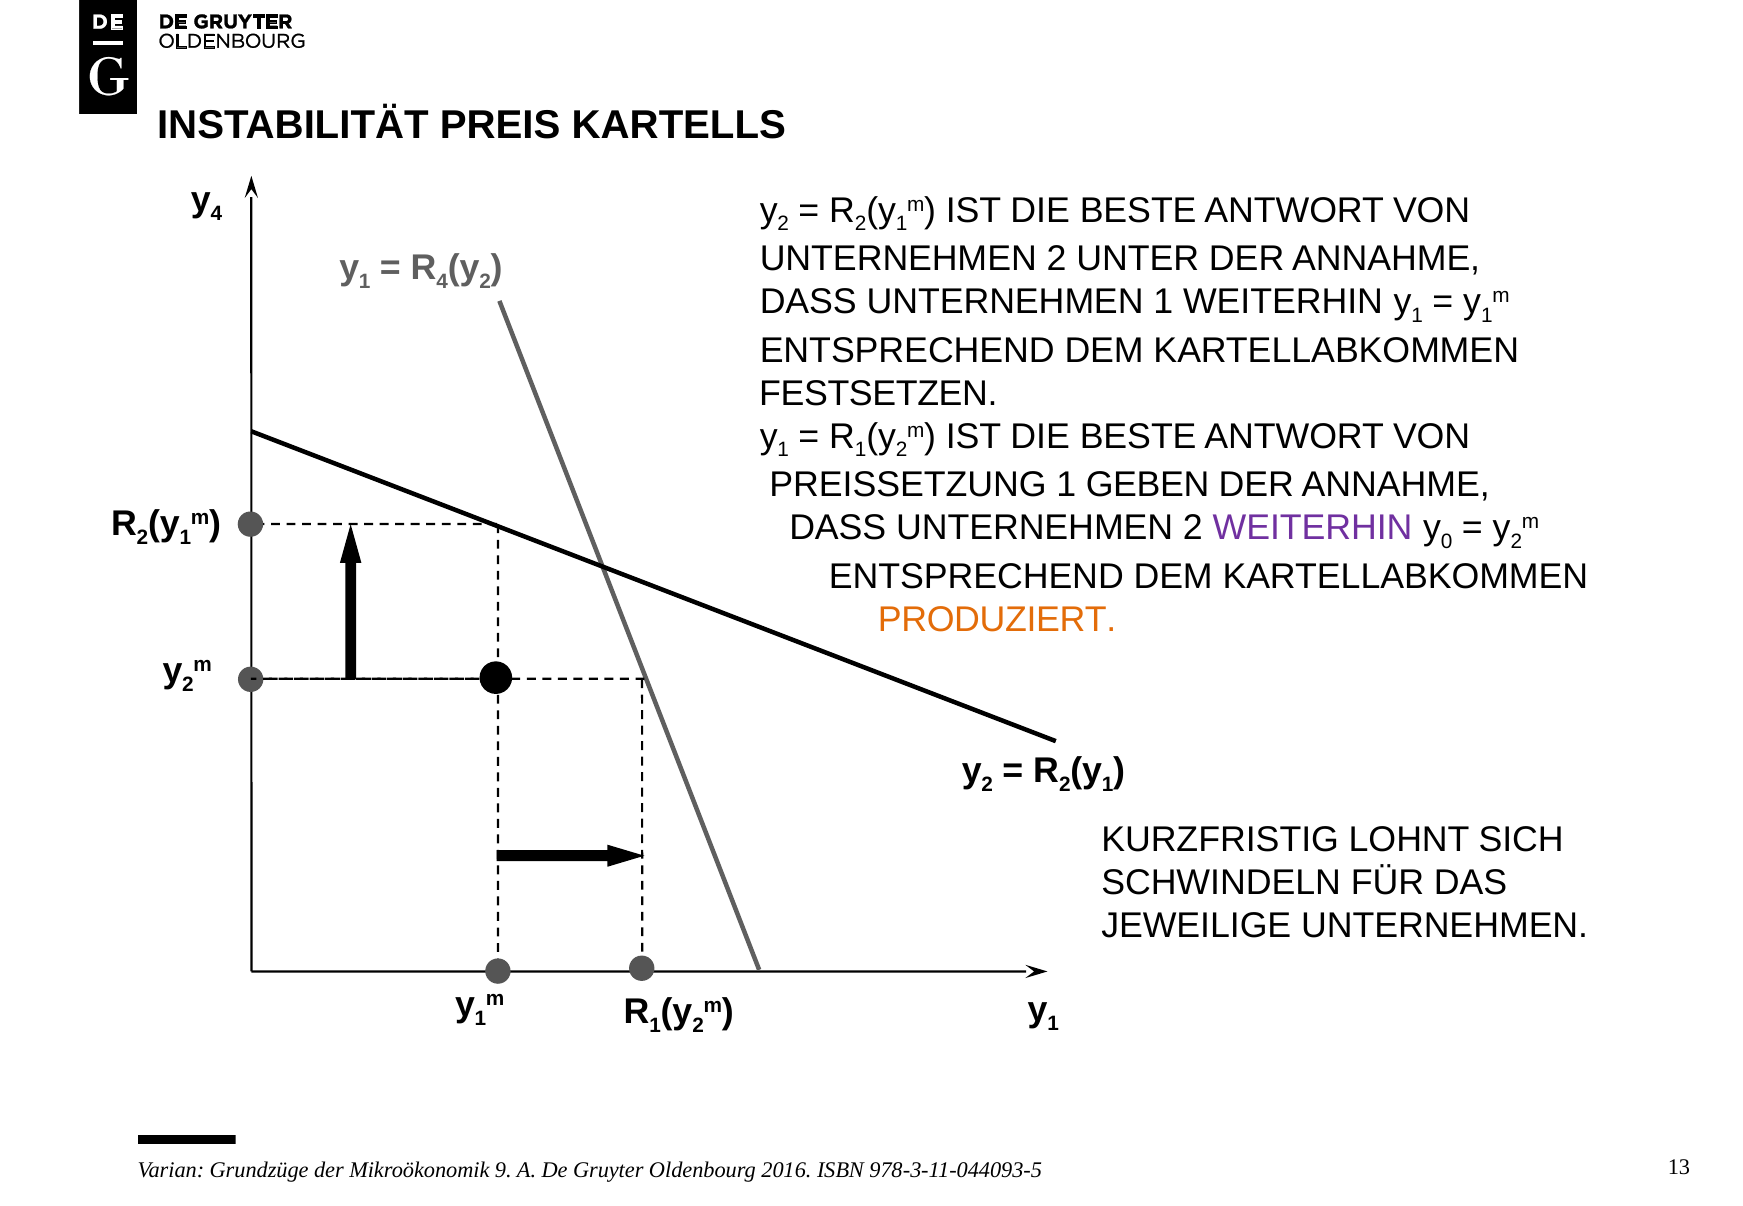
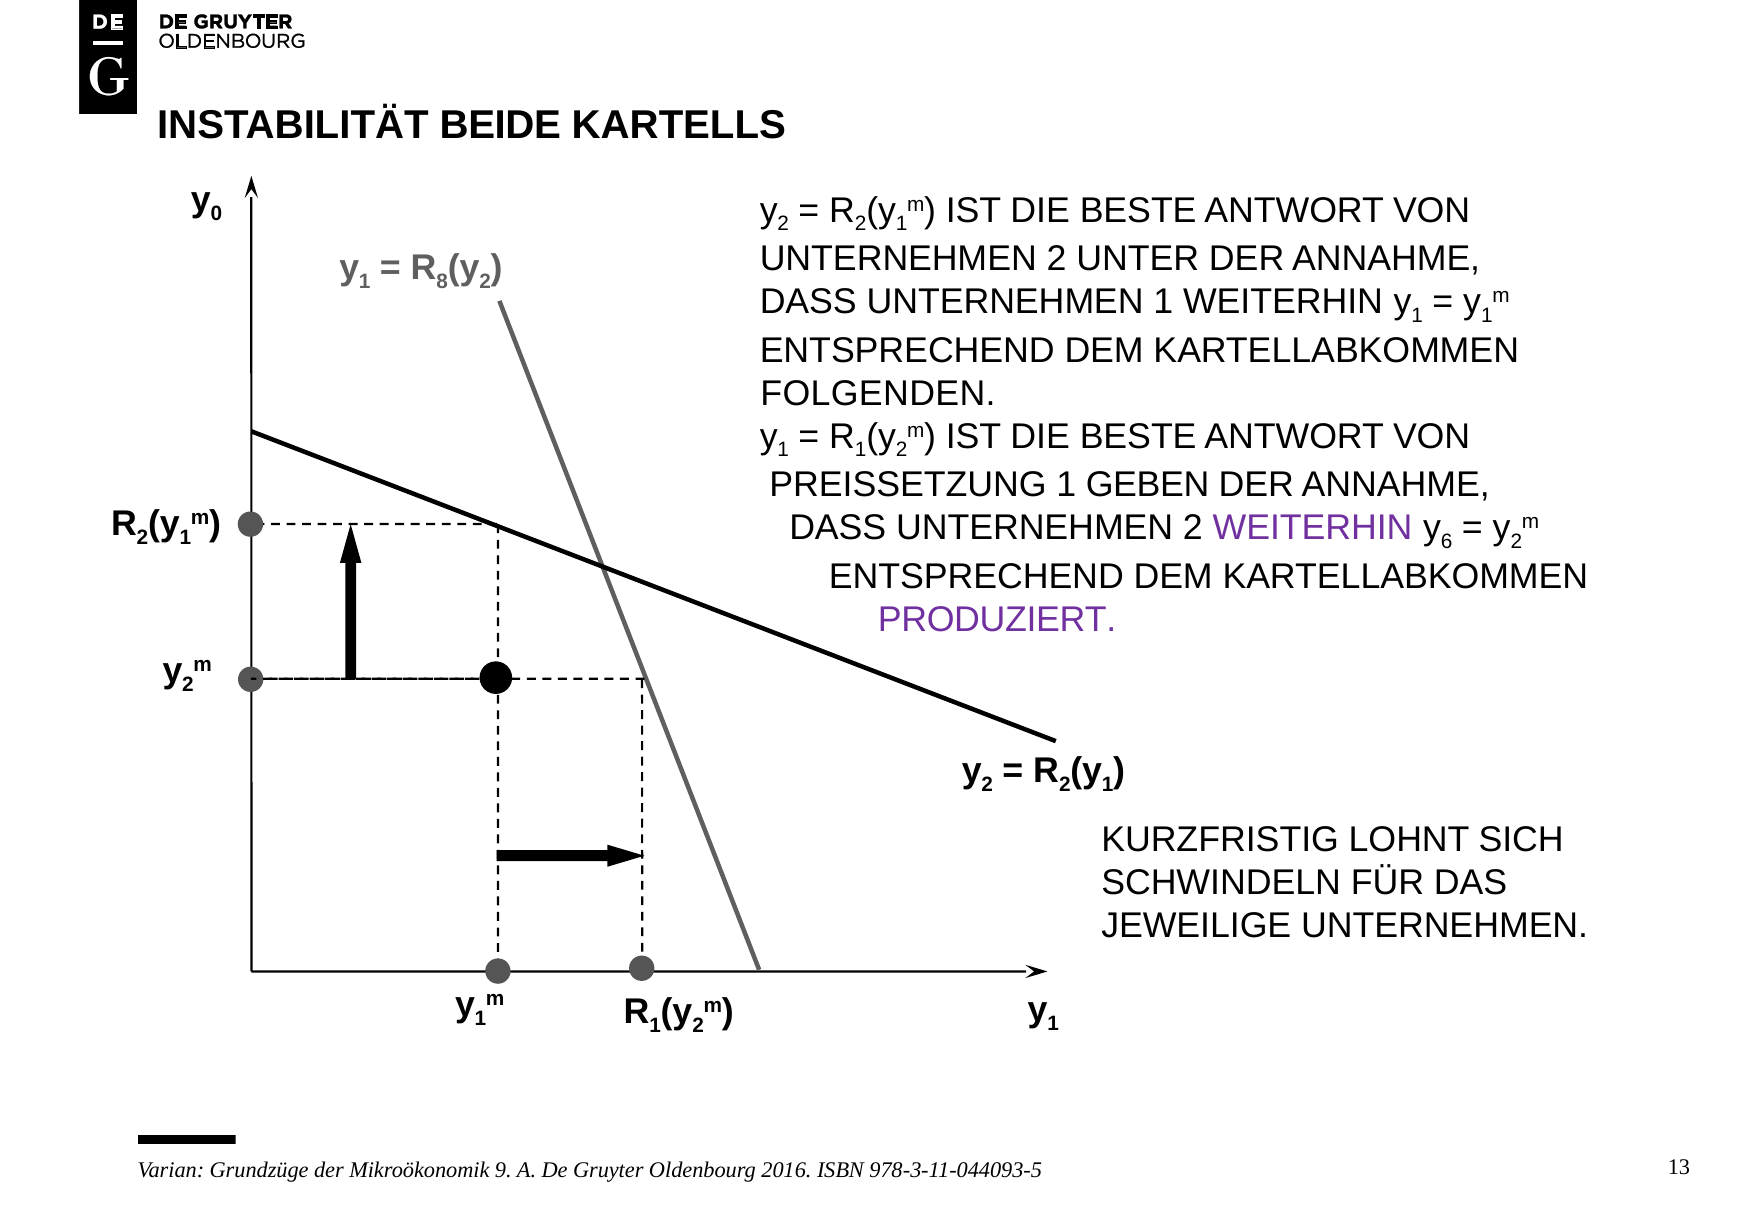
PREIS: PREIS -> BEIDE
4 at (216, 214): 4 -> 0
4 at (442, 282): 4 -> 8
FESTSETZEN: FESTSETZEN -> FOLGENDEN
0: 0 -> 6
PRODUZIERT colour: orange -> purple
